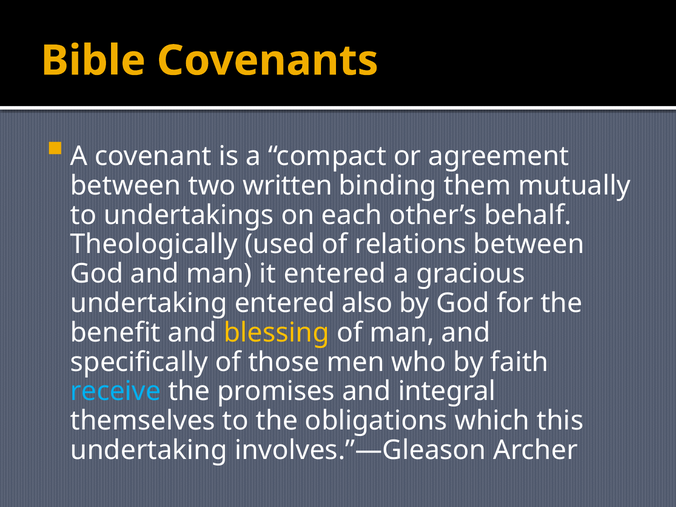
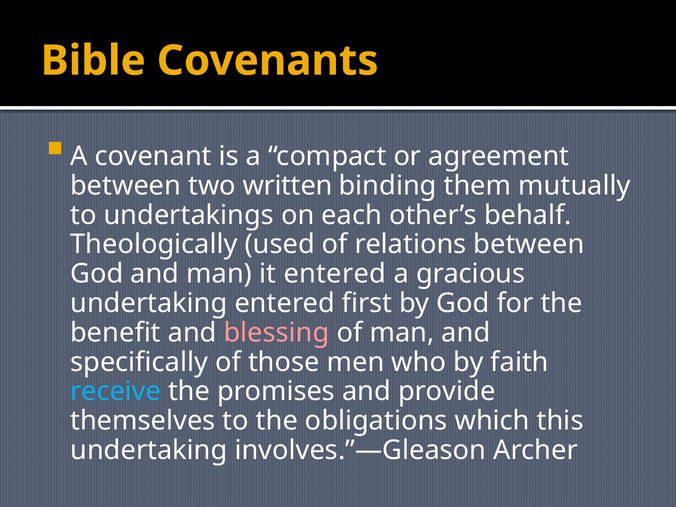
also: also -> first
blessing colour: yellow -> pink
integral: integral -> provide
